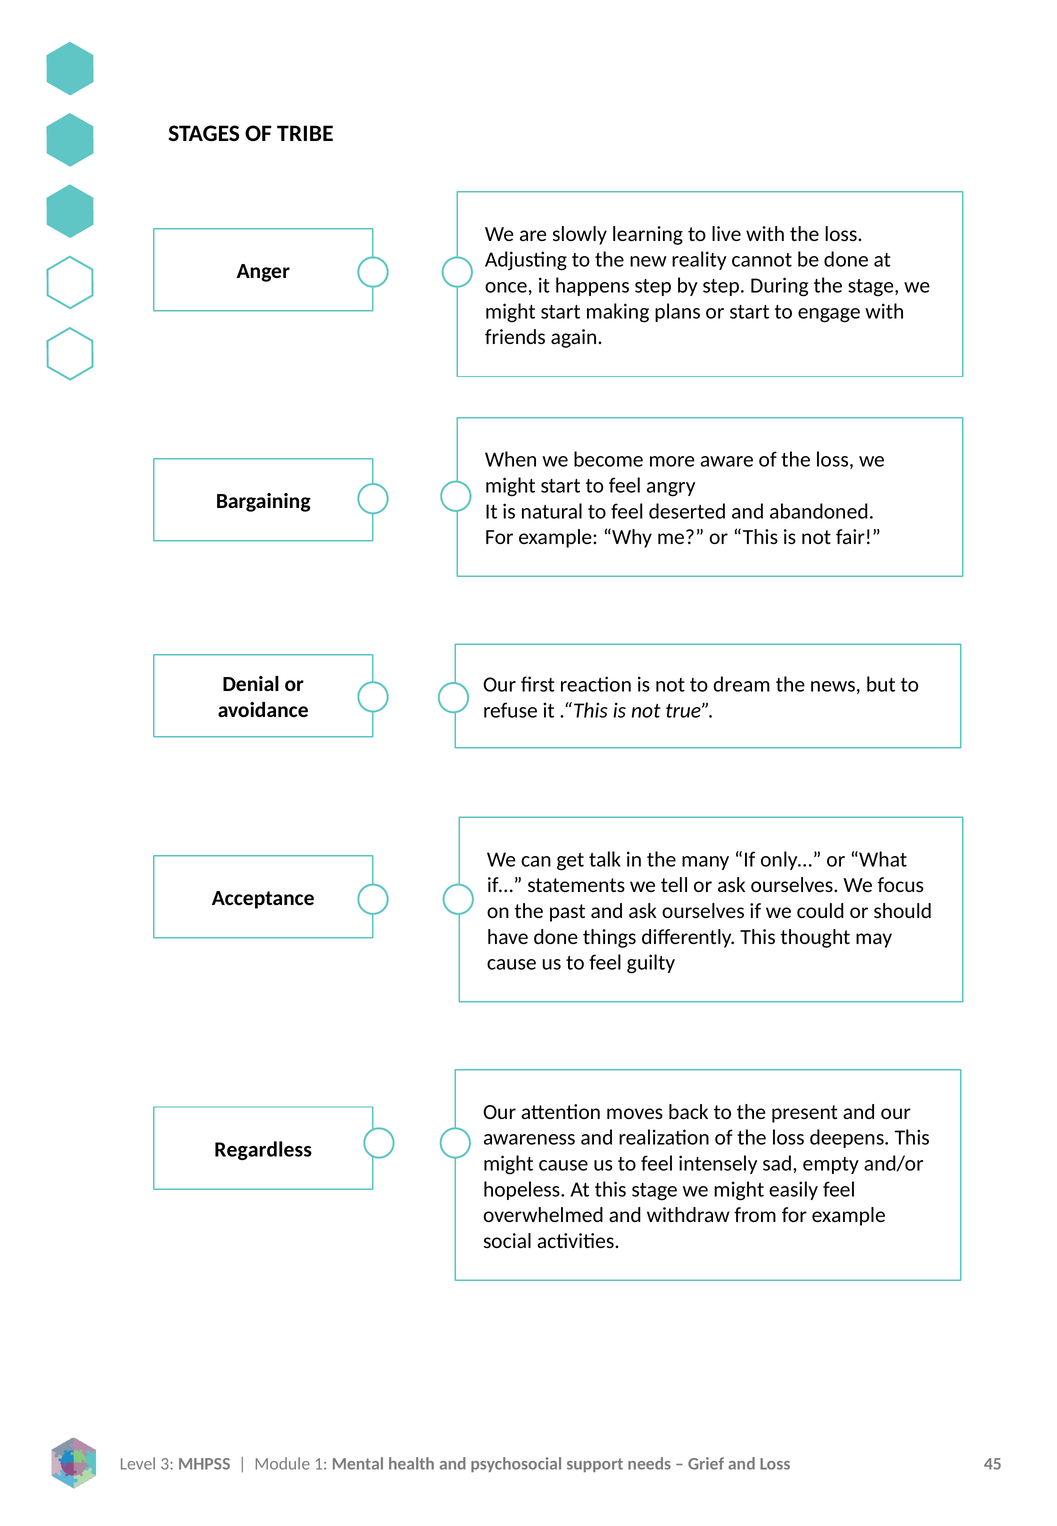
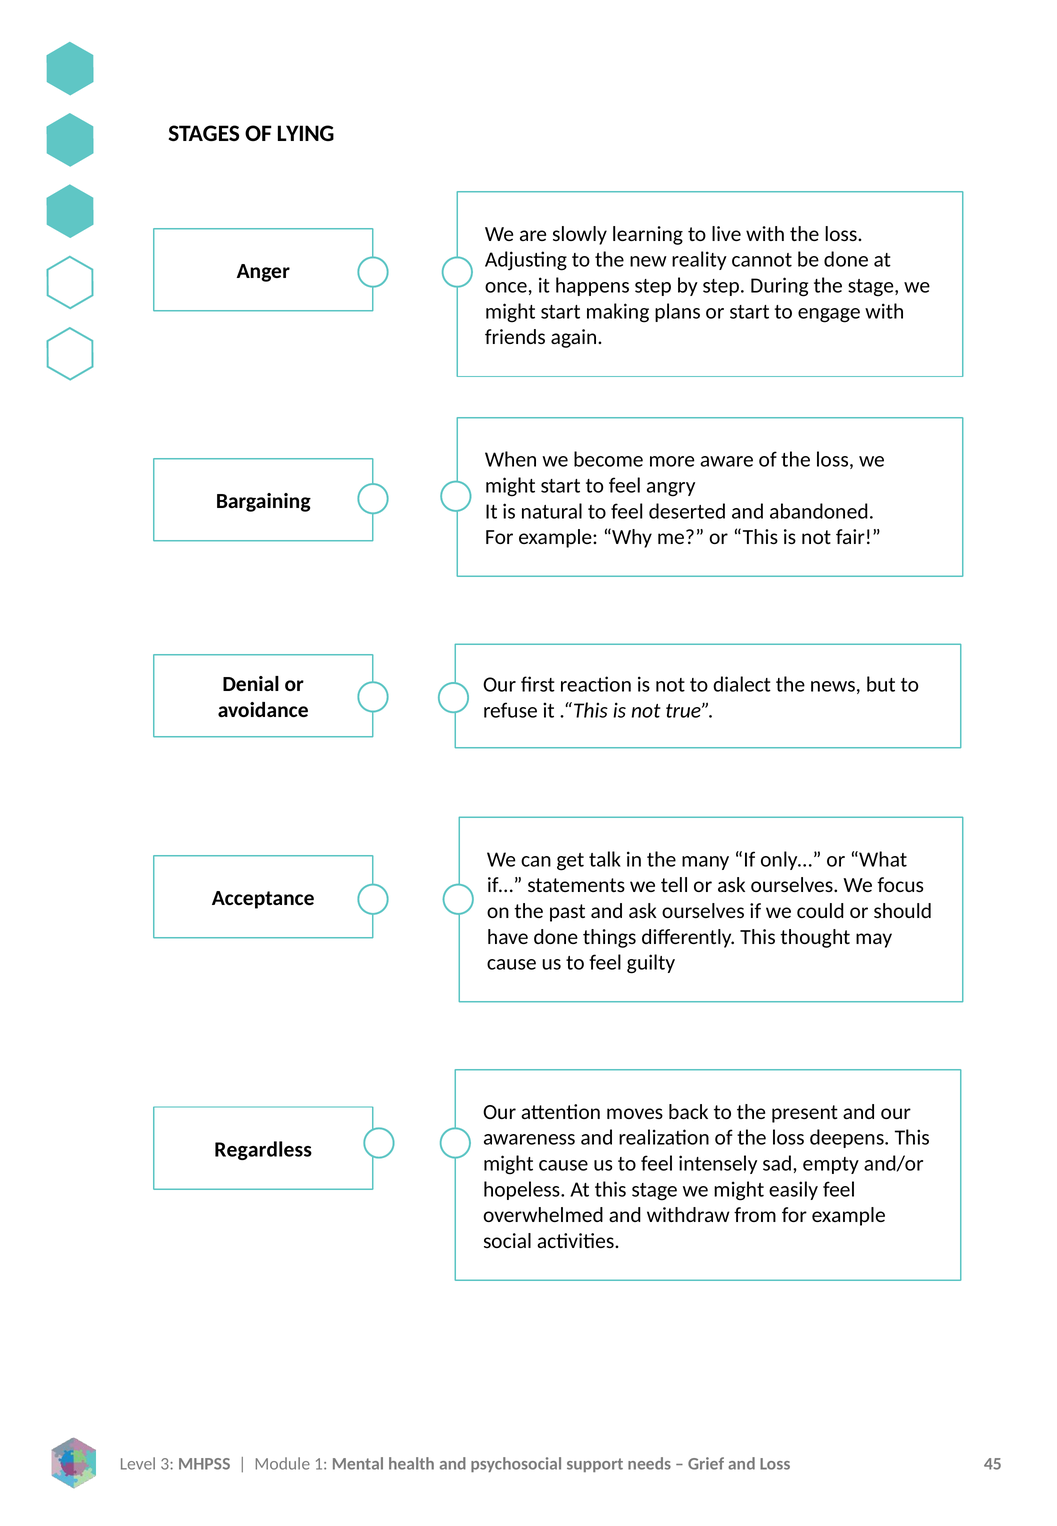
TRIBE: TRIBE -> LYING
dream: dream -> dialect
